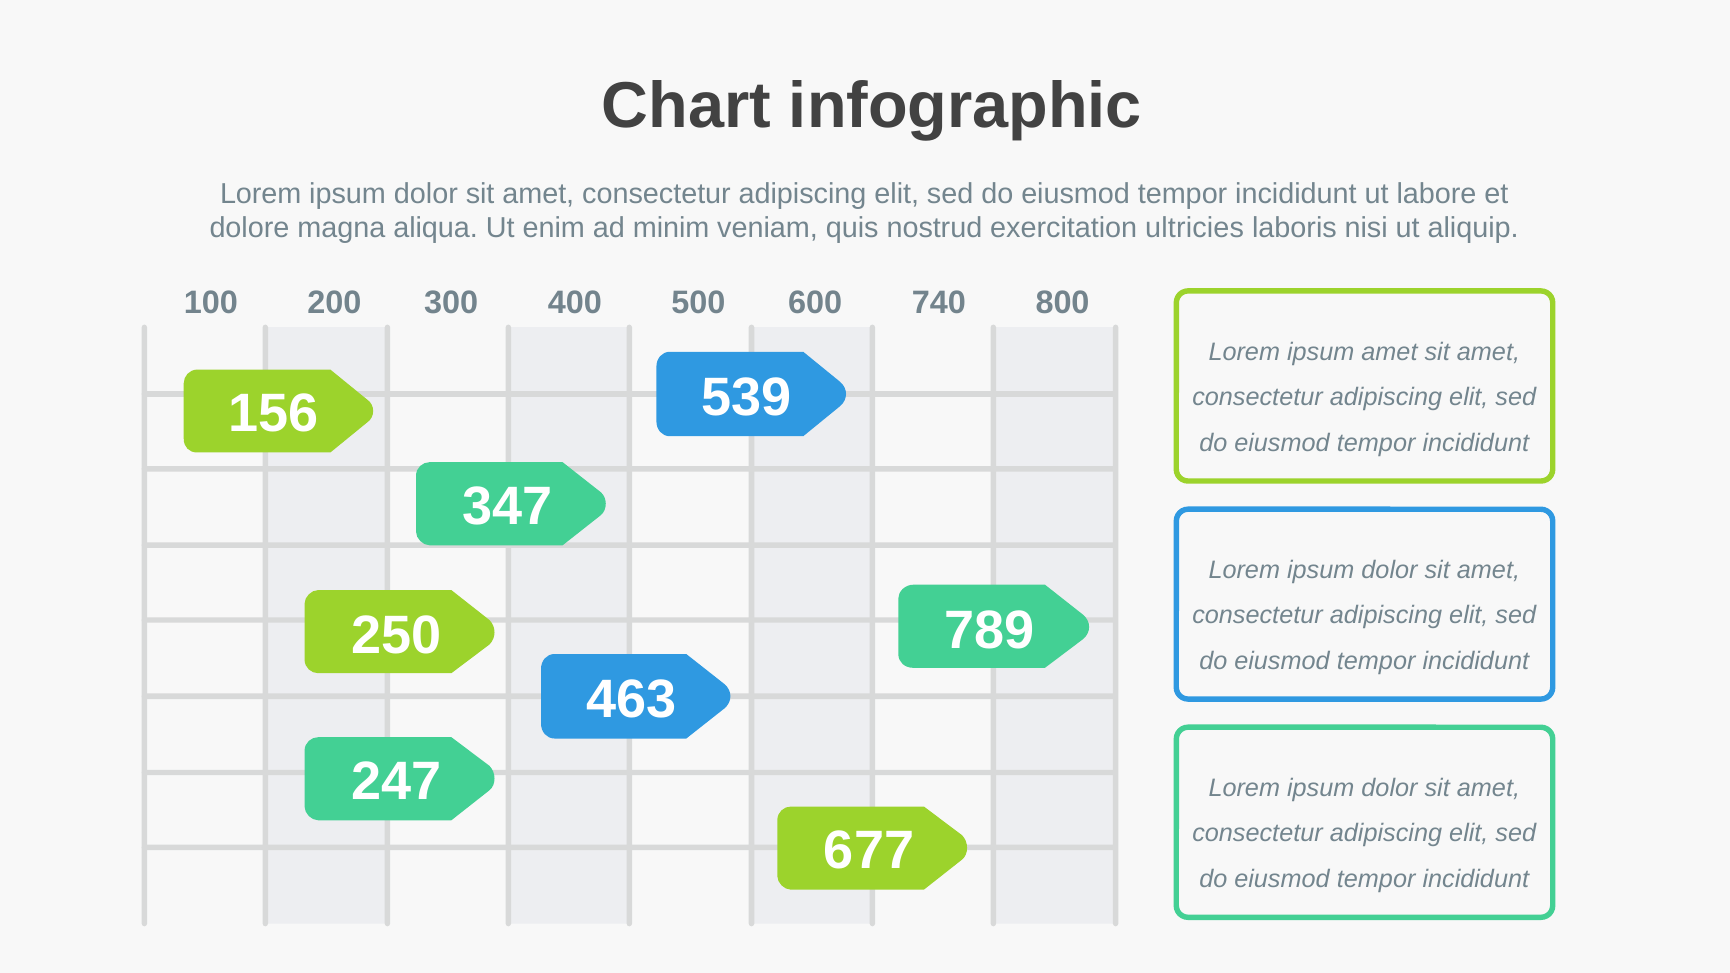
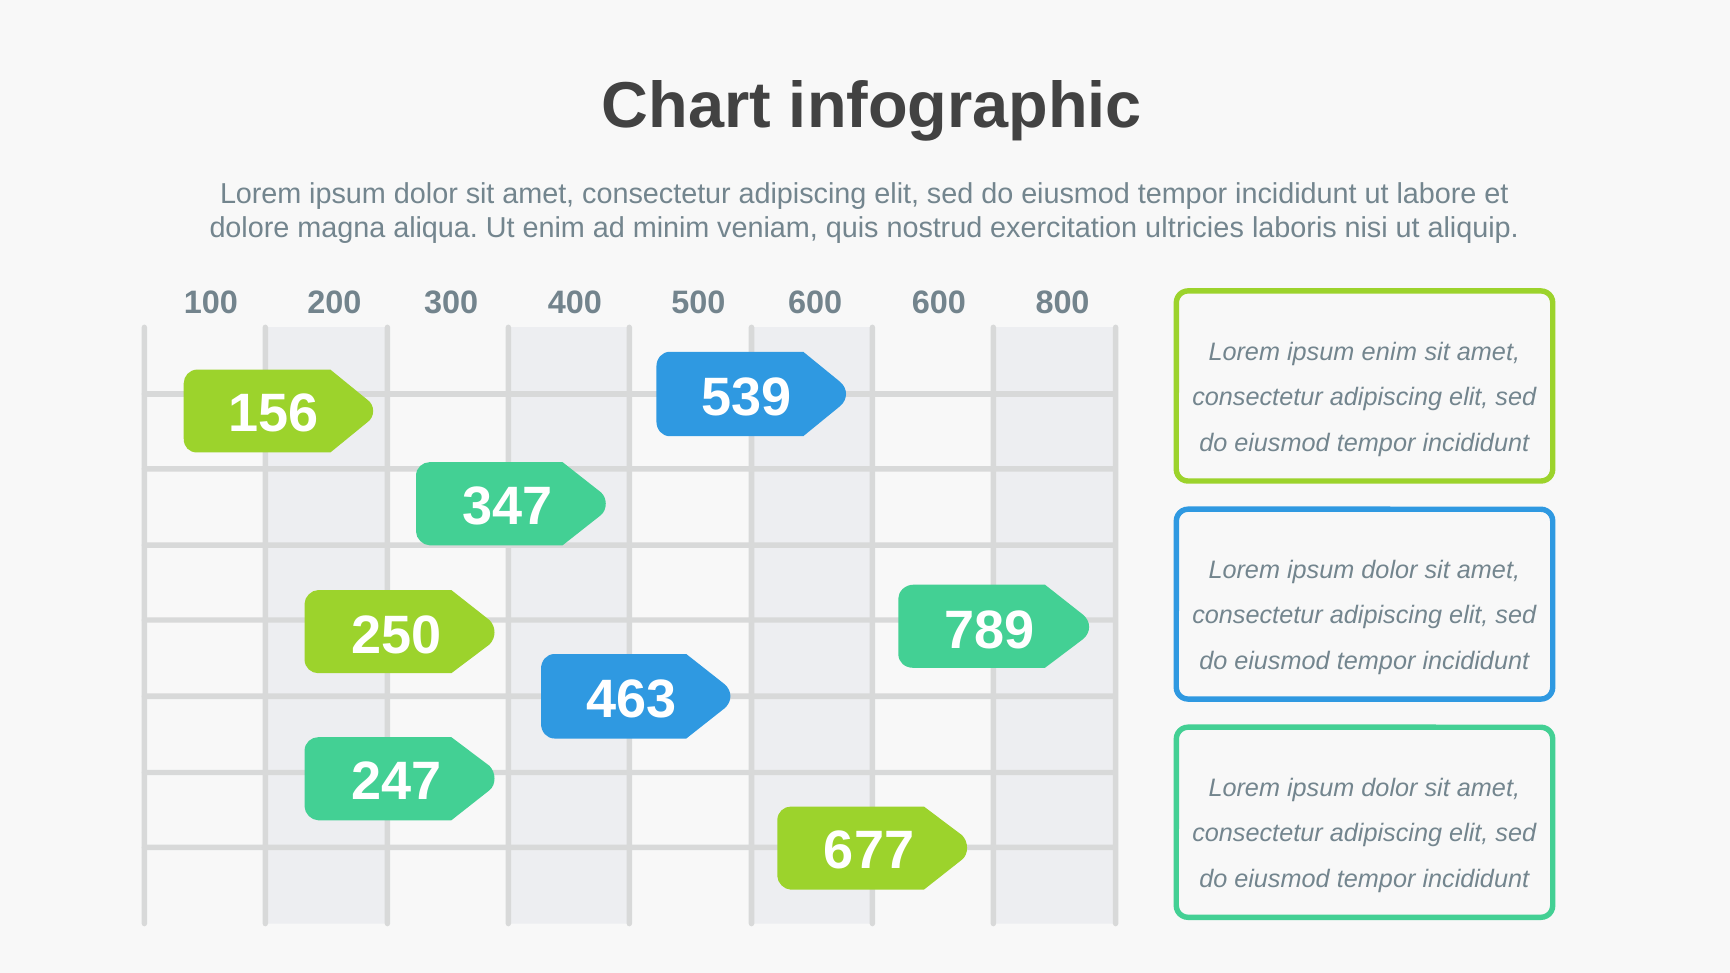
600 740: 740 -> 600
ipsum amet: amet -> enim
